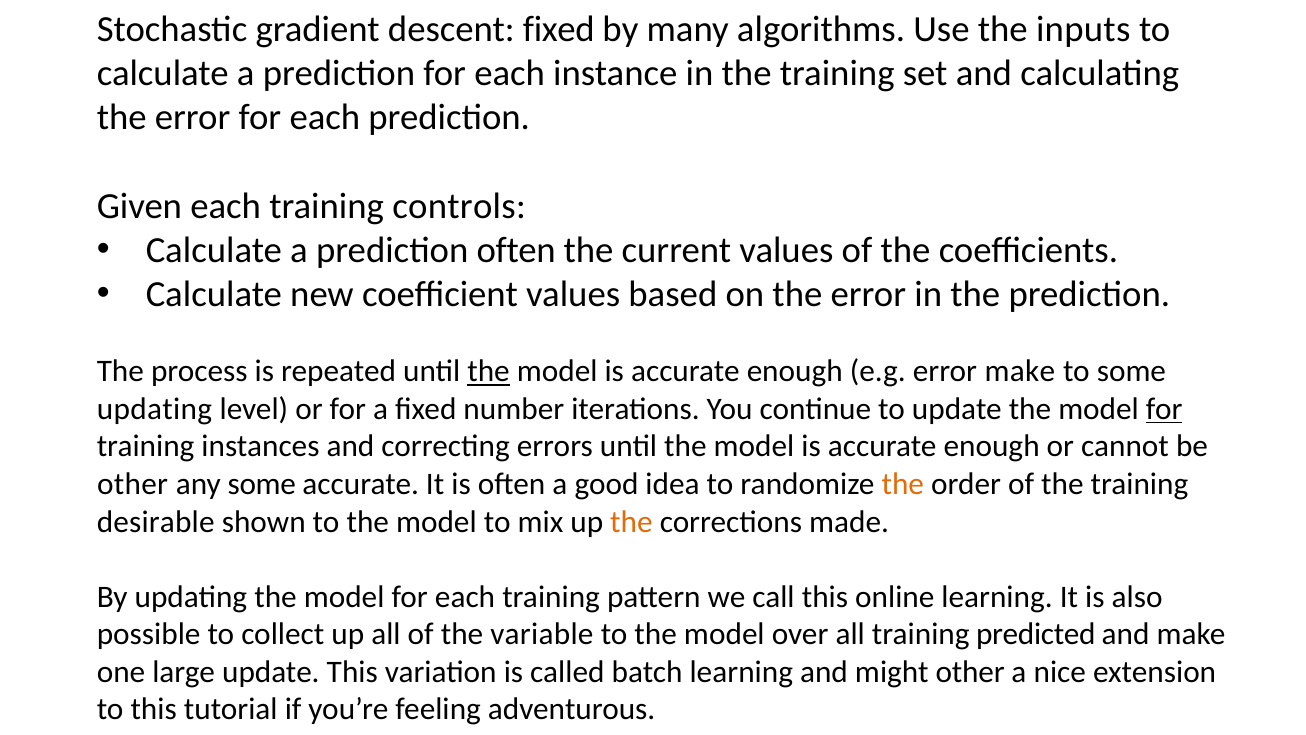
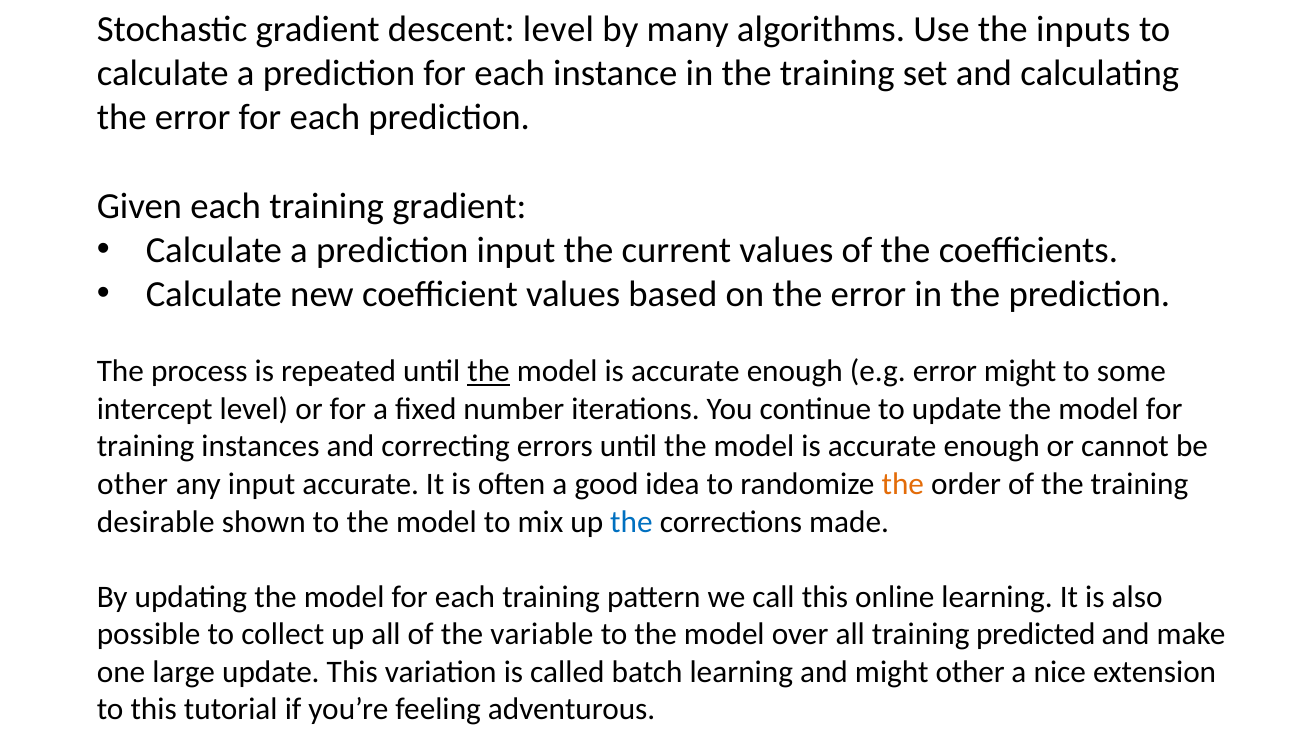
descent fixed: fixed -> level
training controls: controls -> gradient
prediction often: often -> input
error make: make -> might
updating at (155, 409): updating -> intercept
for at (1164, 409) underline: present -> none
any some: some -> input
the at (631, 521) colour: orange -> blue
